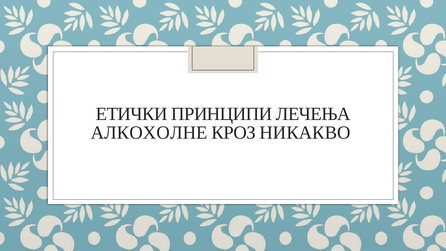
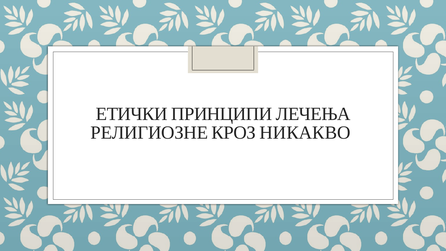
АЛКОХОЛНЕ: АЛКОХОЛНЕ -> РЕЛИГИОЗНЕ
